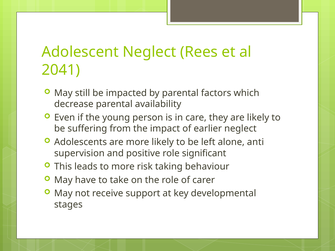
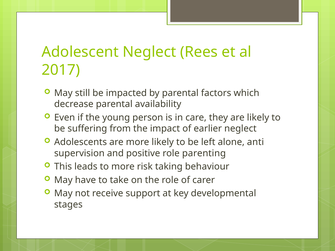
2041: 2041 -> 2017
significant: significant -> parenting
